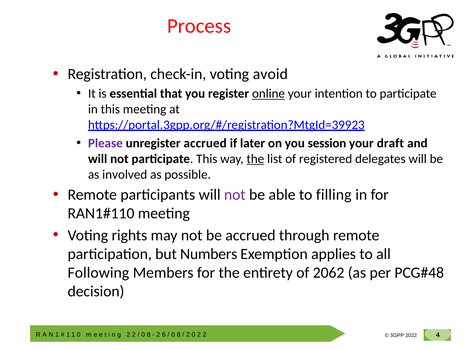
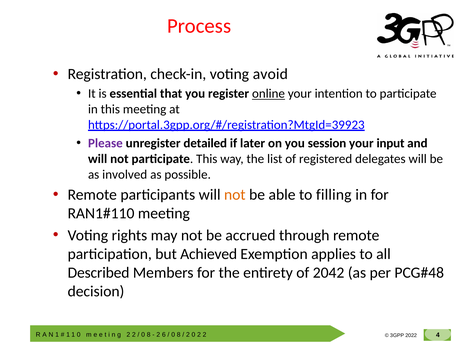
unregister accrued: accrued -> detailed
draft: draft -> input
the at (255, 159) underline: present -> none
not at (235, 195) colour: purple -> orange
Numbers: Numbers -> Achieved
Following: Following -> Described
2062: 2062 -> 2042
